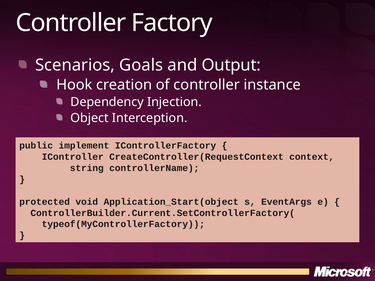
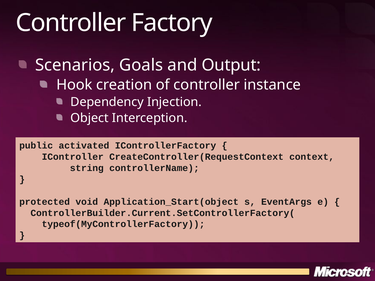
implement: implement -> activated
